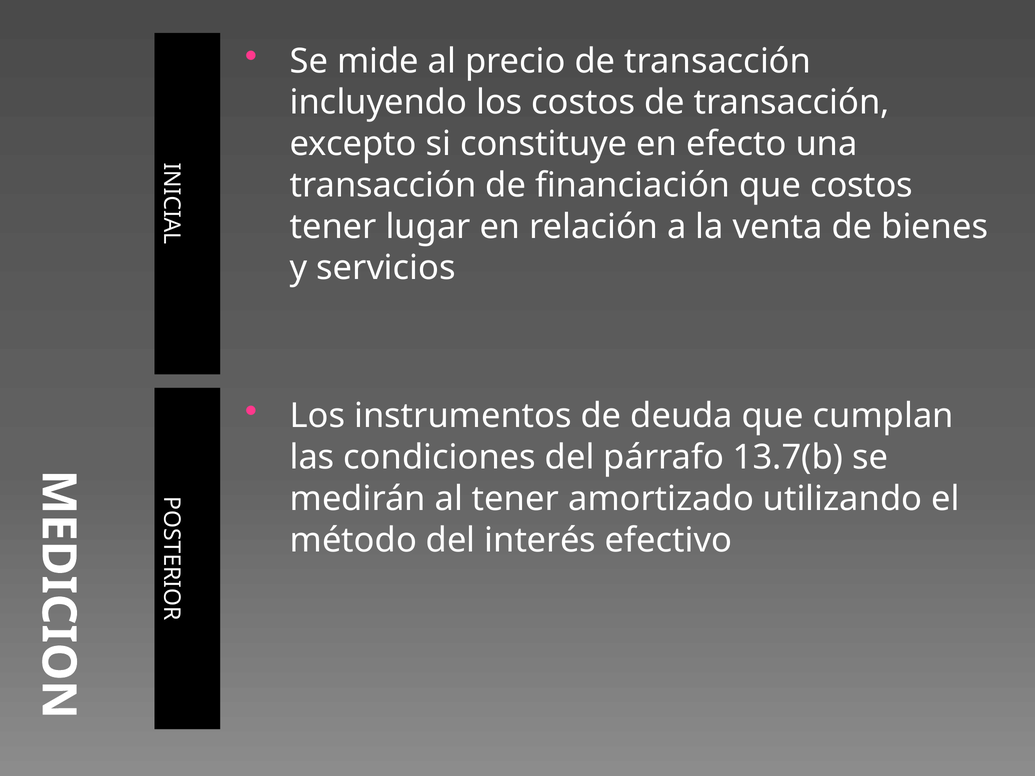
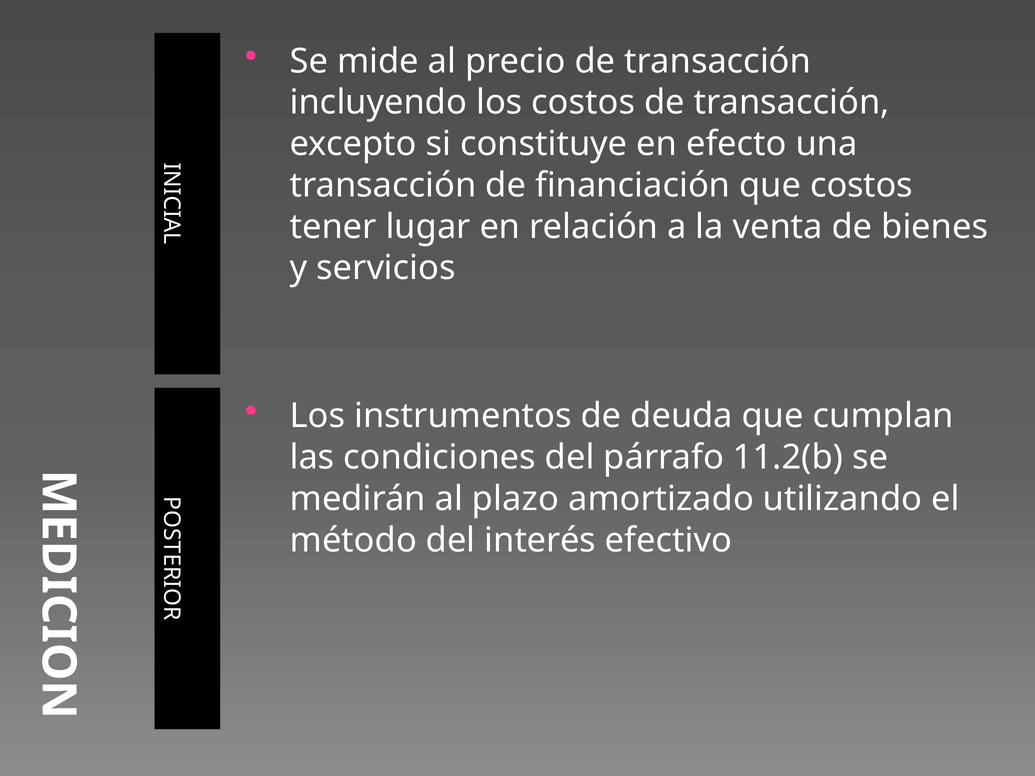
13.7(b: 13.7(b -> 11.2(b
al tener: tener -> plazo
